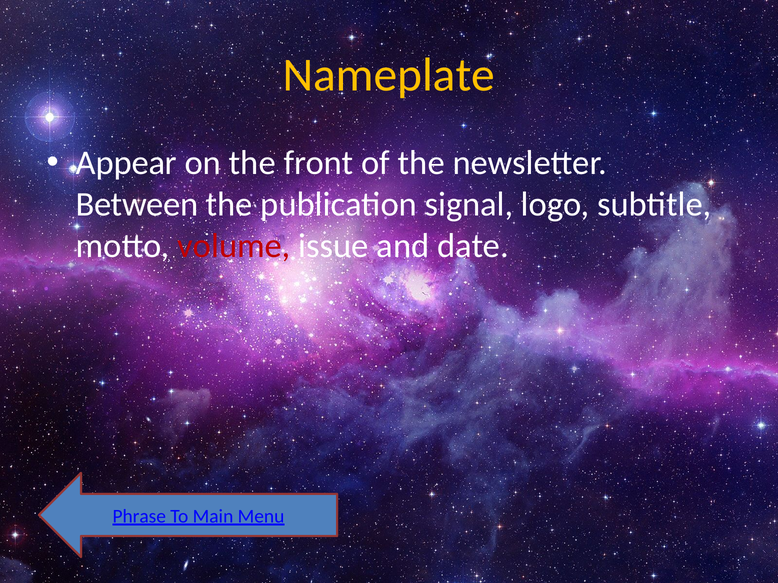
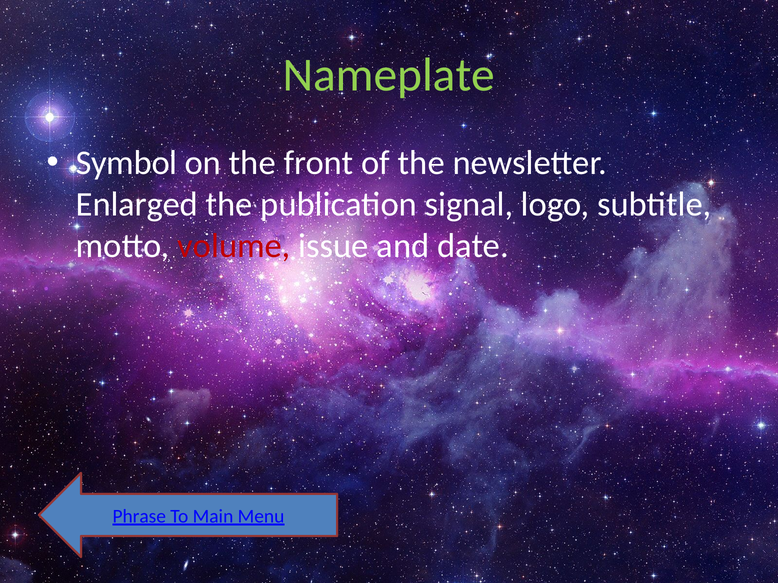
Nameplate colour: yellow -> light green
Appear: Appear -> Symbol
Between: Between -> Enlarged
